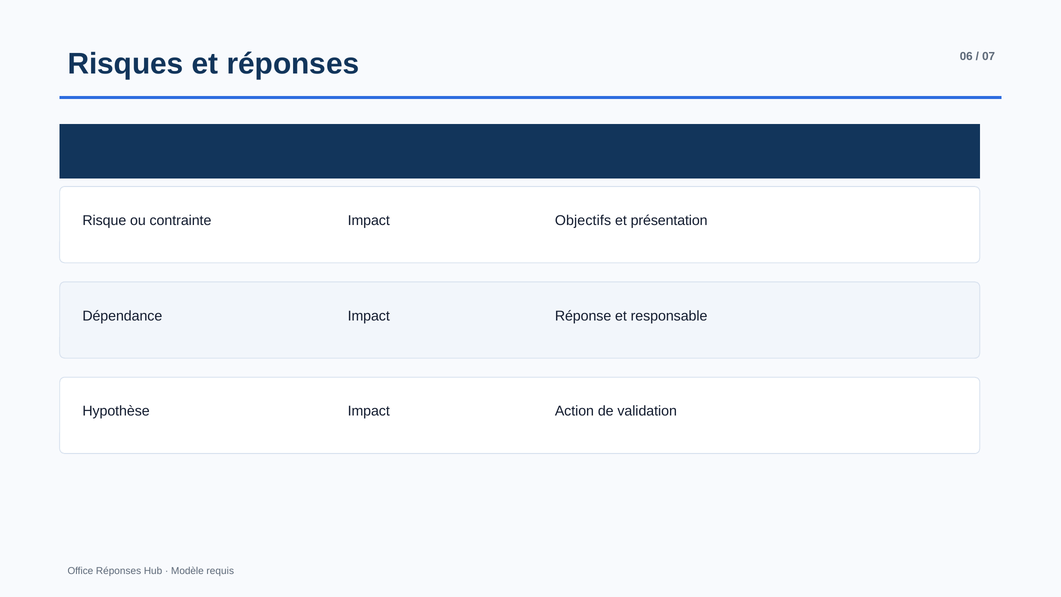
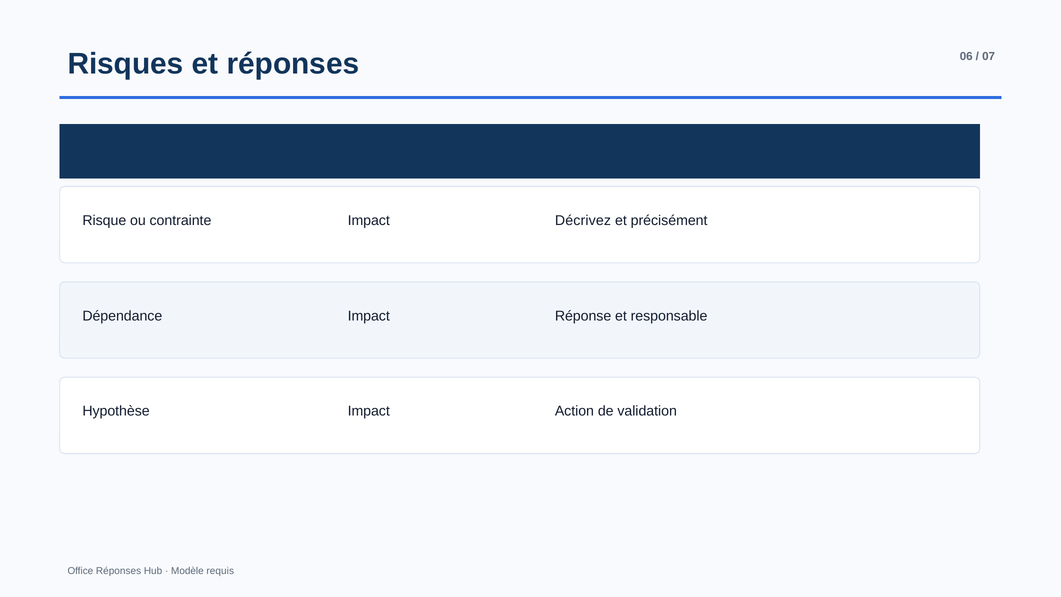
Objectifs: Objectifs -> Décrivez
présentation: présentation -> précisément
